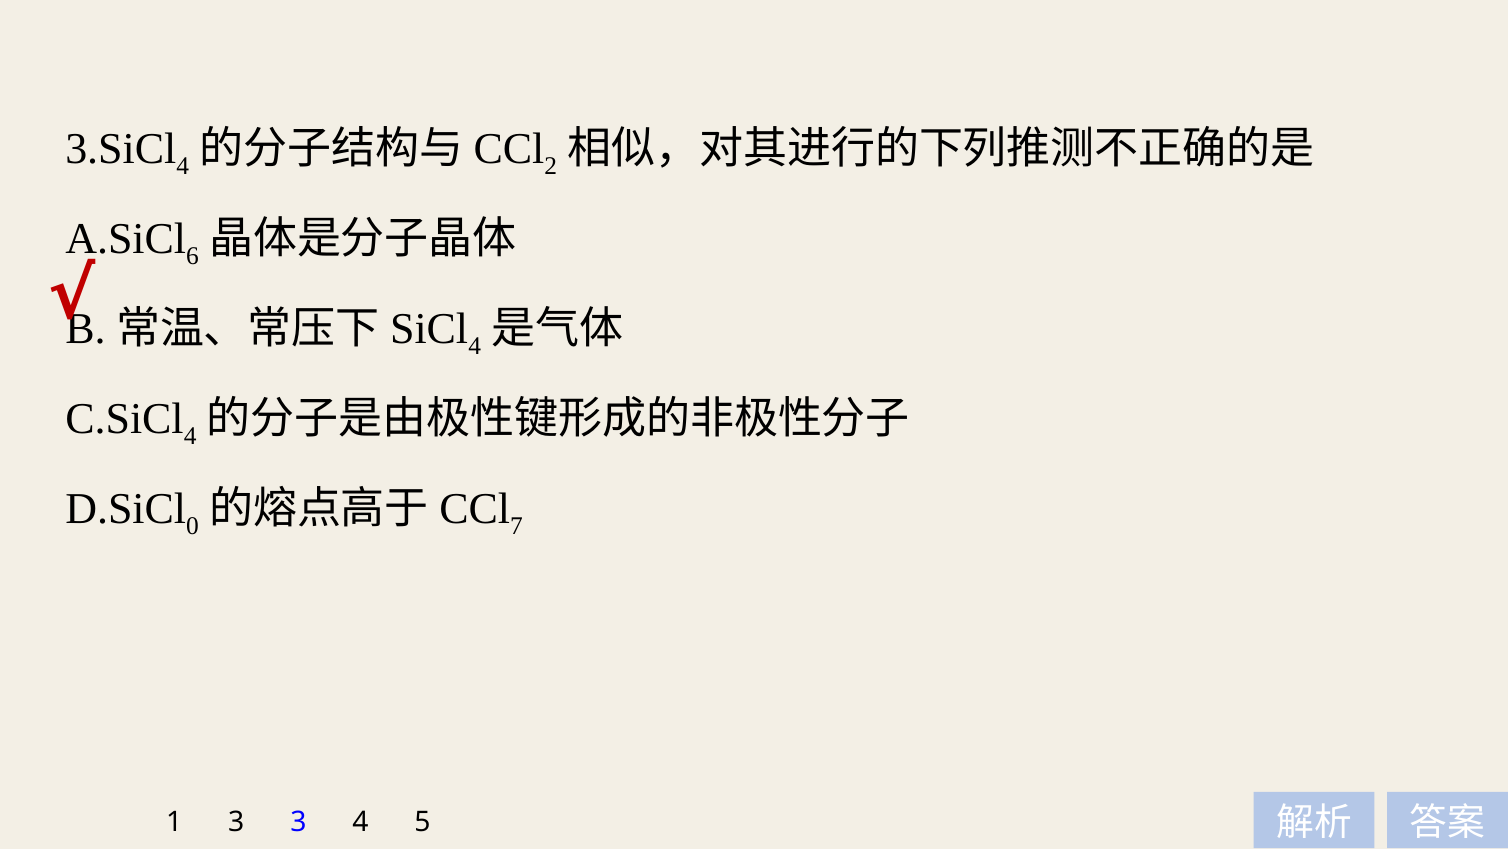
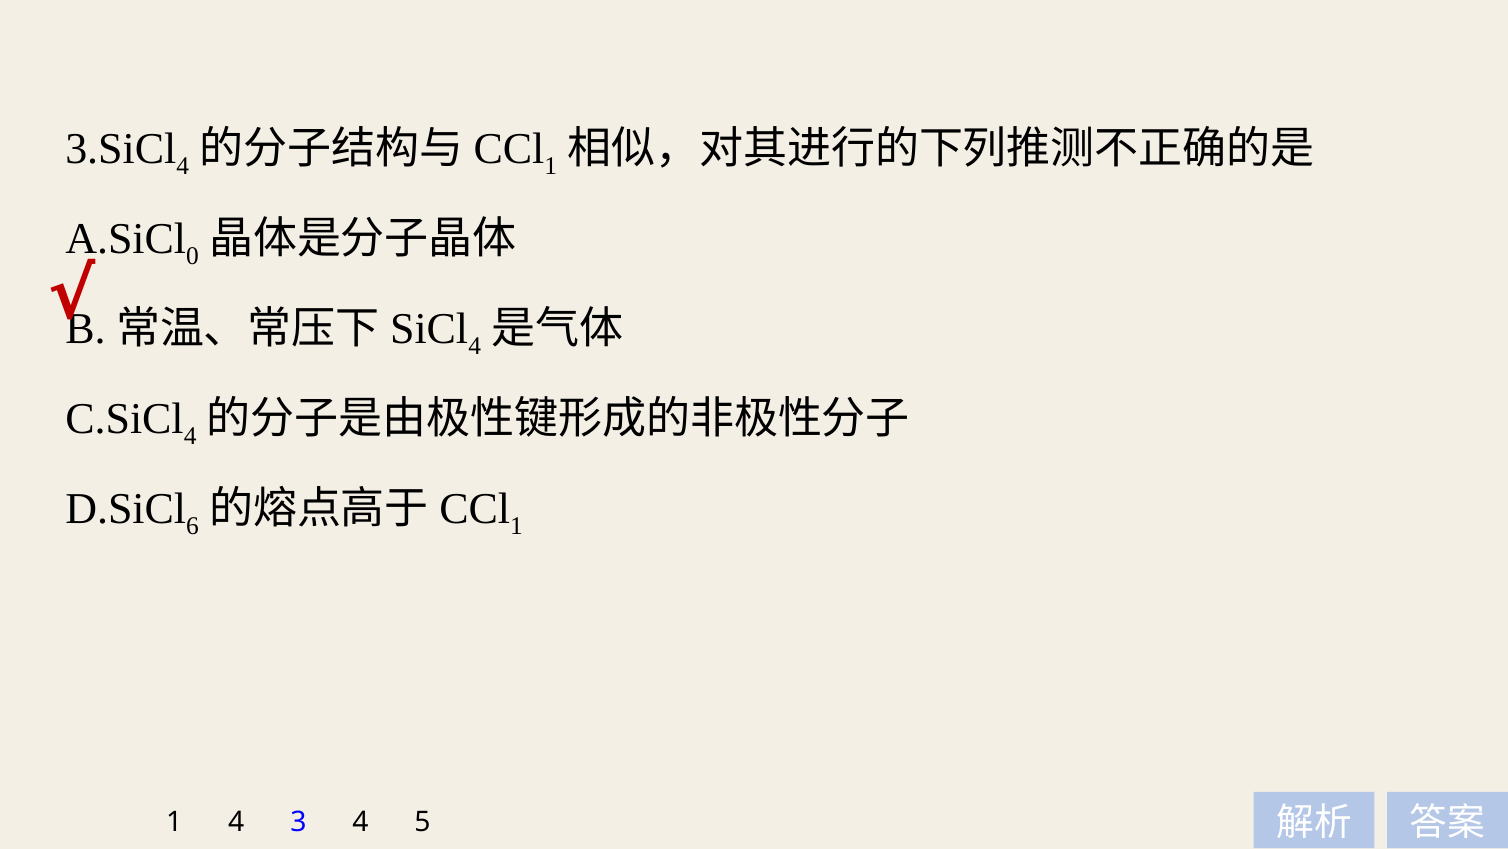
2 at (551, 166): 2 -> 1
6: 6 -> 0
0: 0 -> 6
7 at (516, 526): 7 -> 1
1 3: 3 -> 4
